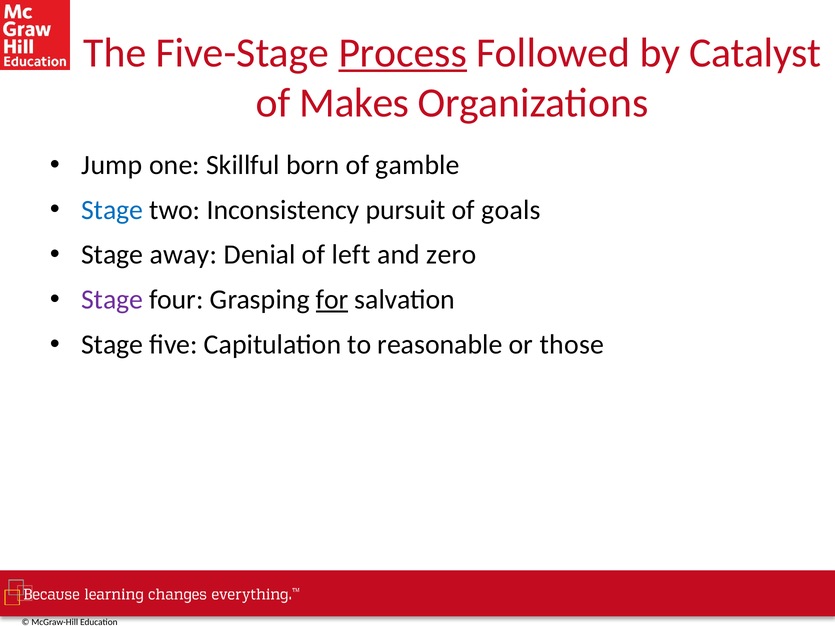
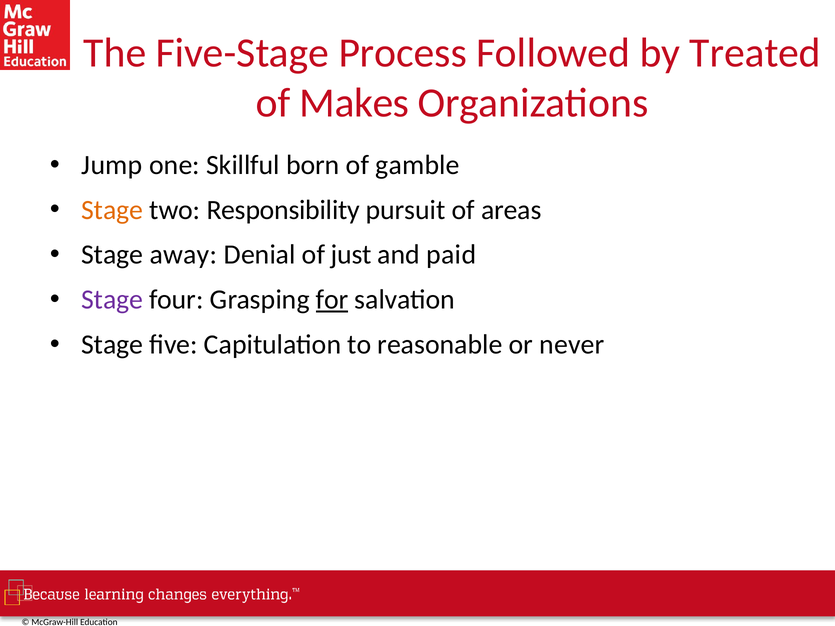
Process underline: present -> none
Catalyst: Catalyst -> Treated
Stage at (112, 210) colour: blue -> orange
Inconsistency: Inconsistency -> Responsibility
goals: goals -> areas
left: left -> just
zero: zero -> paid
those: those -> never
